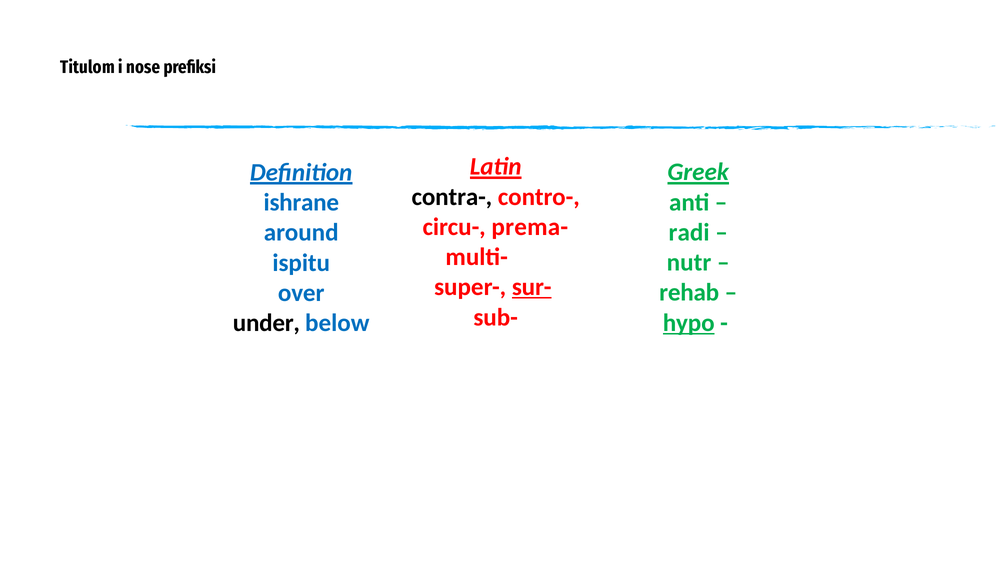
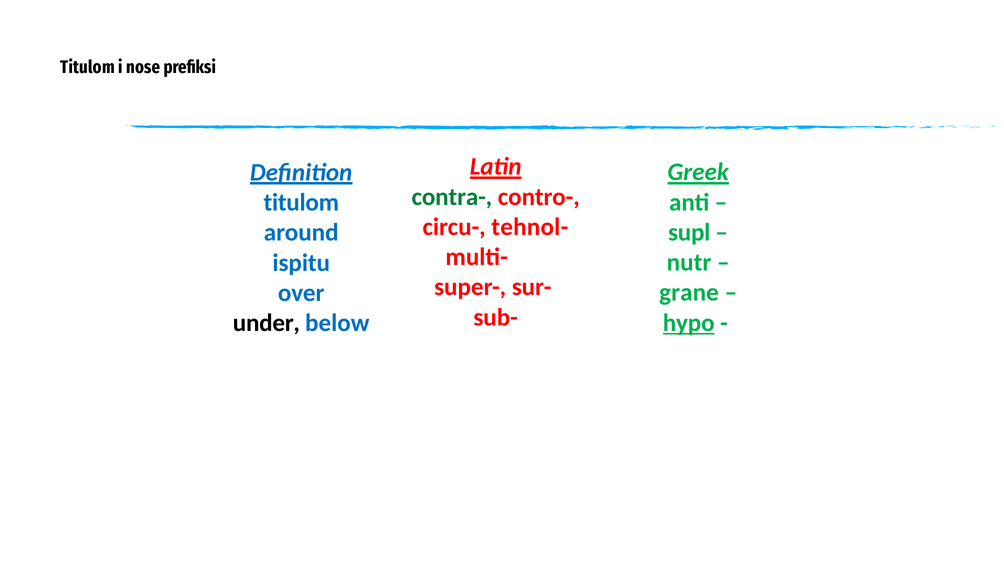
contra- colour: black -> green
ishrane at (301, 202): ishrane -> titulom
prema-: prema- -> tehnol-
radi: radi -> supl
sur- underline: present -> none
rehab: rehab -> grane
